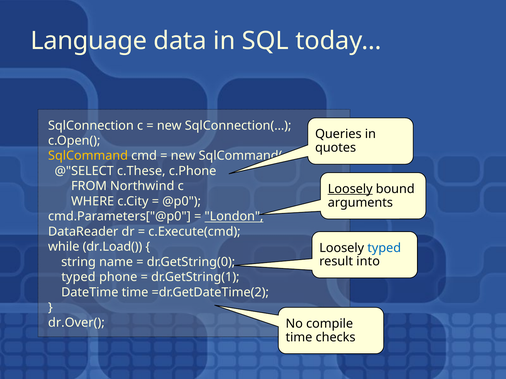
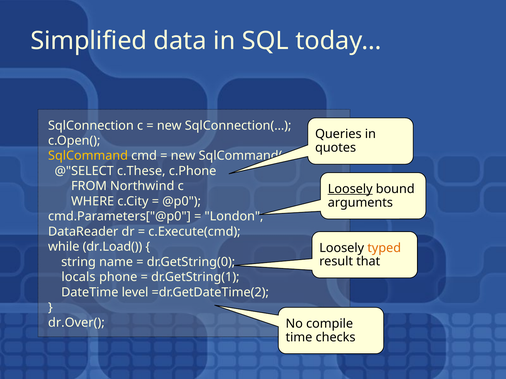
Language: Language -> Simplified
London underline: present -> none
typed at (384, 248) colour: blue -> orange
into: into -> that
typed at (78, 277): typed -> locals
DateTime time: time -> level
